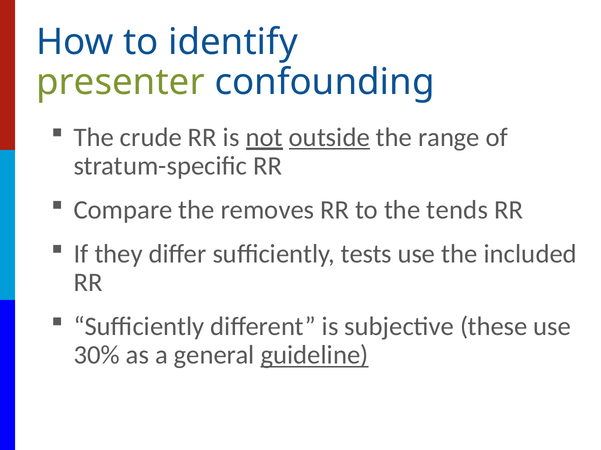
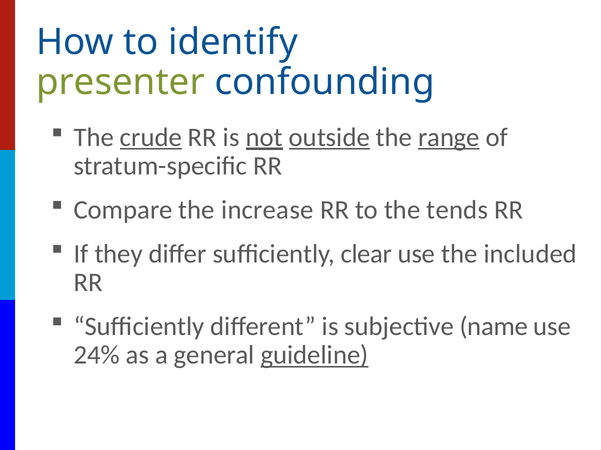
crude underline: none -> present
range underline: none -> present
removes: removes -> increase
tests: tests -> clear
these: these -> name
30%: 30% -> 24%
